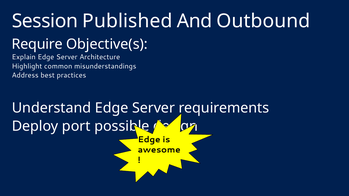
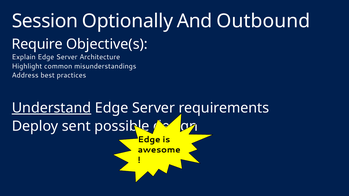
Published: Published -> Optionally
Understand underline: none -> present
port: port -> sent
